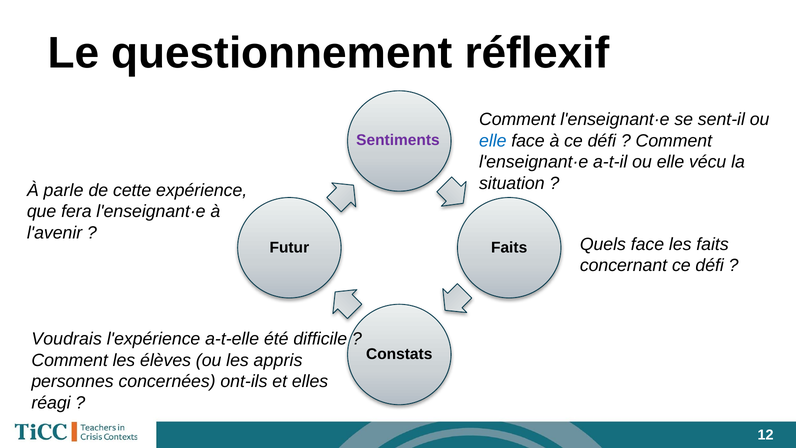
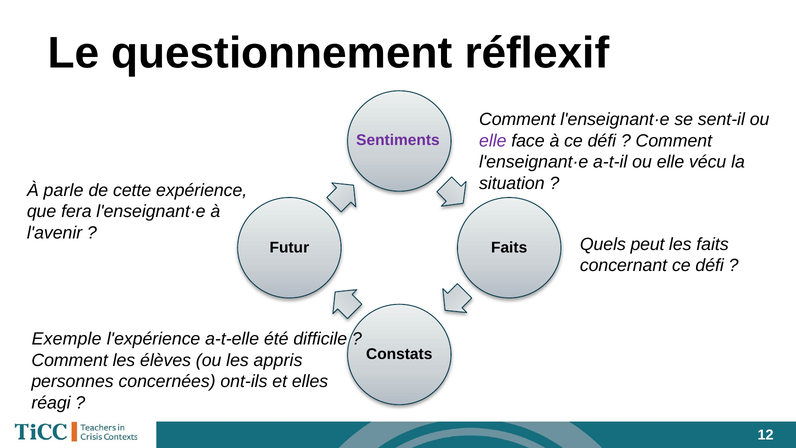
elle at (493, 141) colour: blue -> purple
Quels face: face -> peut
Voudrais: Voudrais -> Exemple
